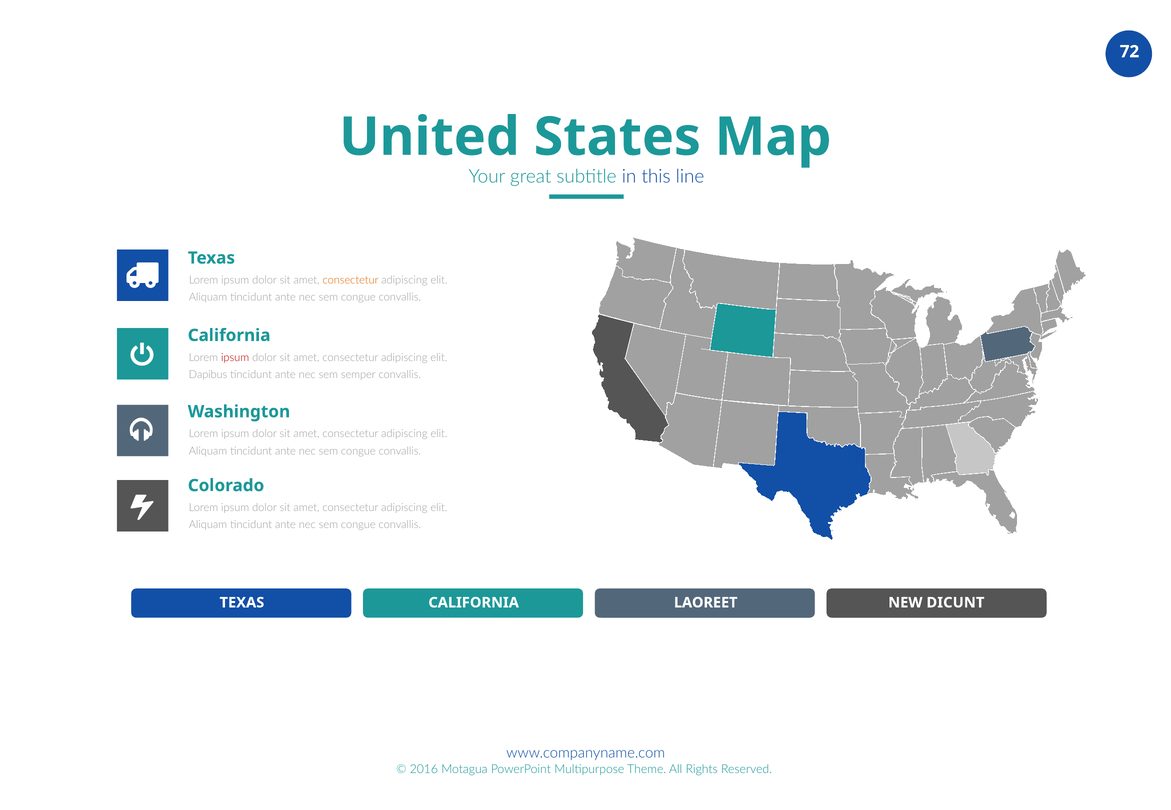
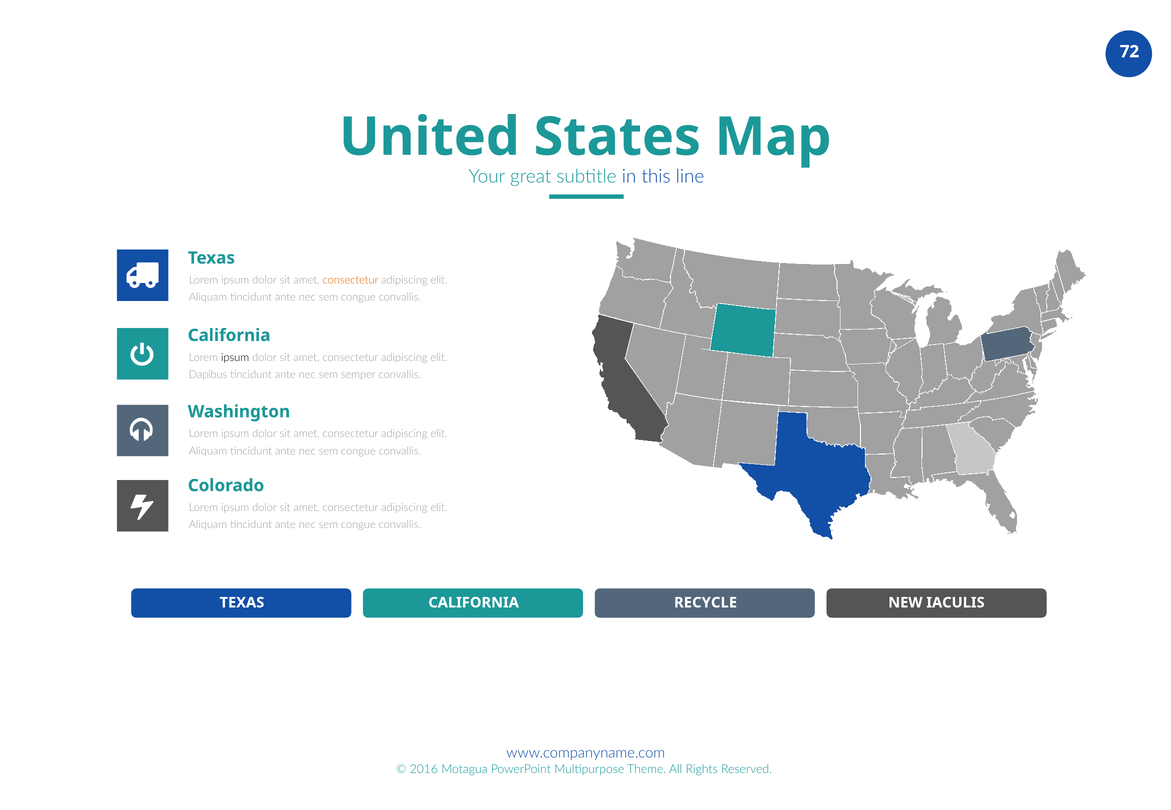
ipsum at (235, 358) colour: red -> black
LAOREET: LAOREET -> RECYCLE
DICUNT: DICUNT -> IACULIS
